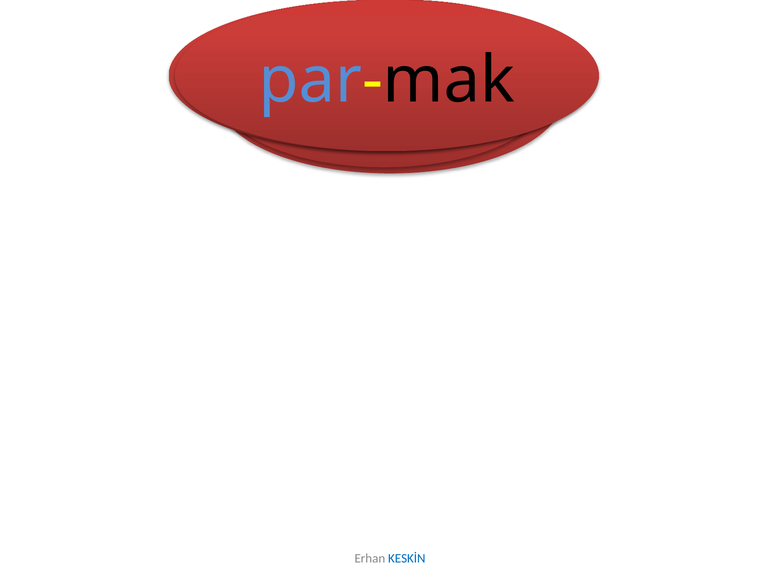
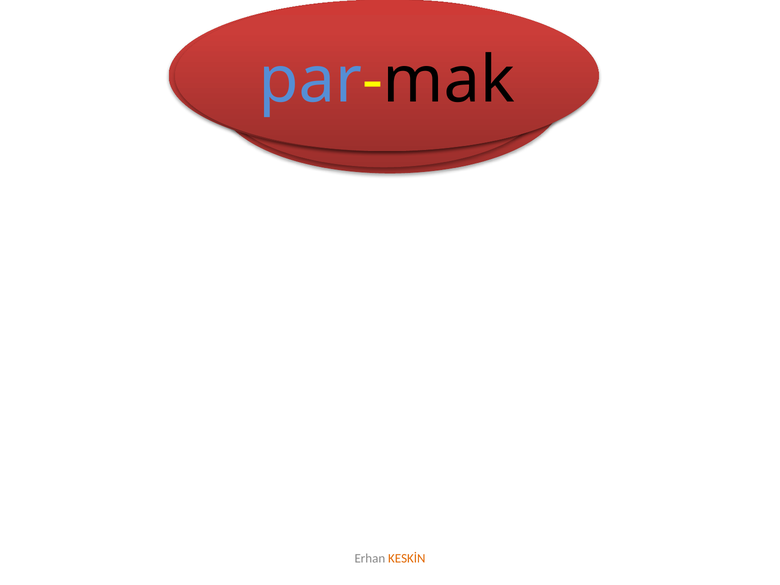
KESKİN colour: blue -> orange
